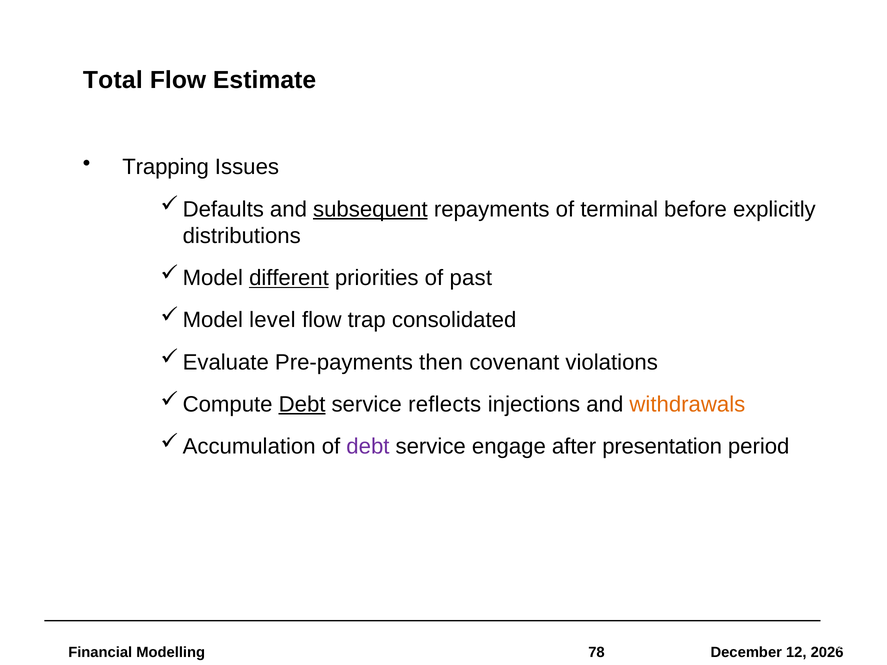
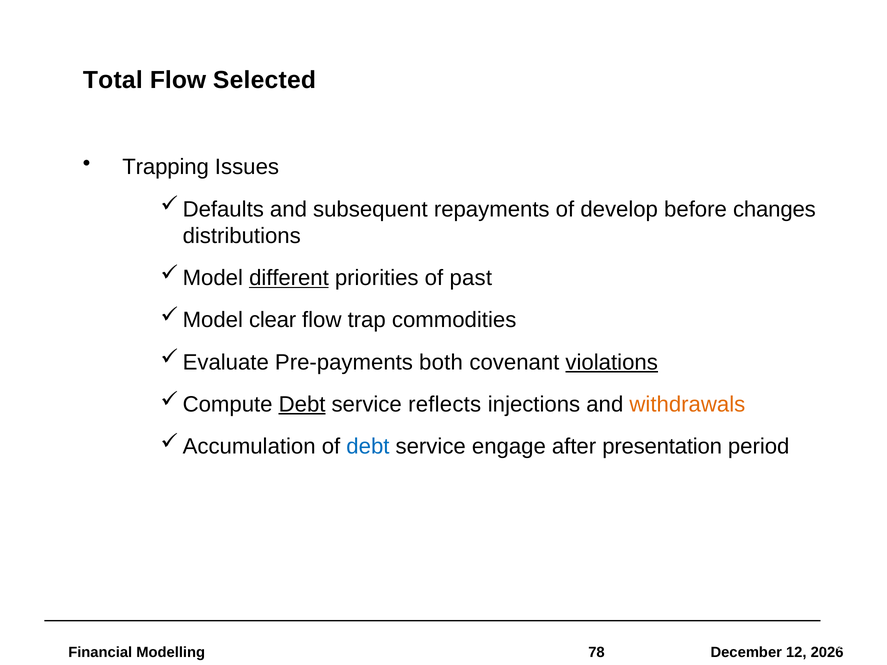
Estimate: Estimate -> Selected
subsequent underline: present -> none
terminal: terminal -> develop
explicitly: explicitly -> changes
level: level -> clear
consolidated: consolidated -> commodities
then: then -> both
violations underline: none -> present
debt at (368, 447) colour: purple -> blue
